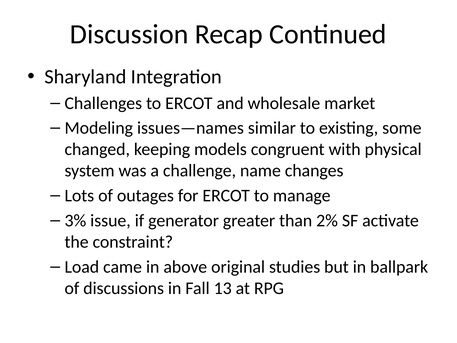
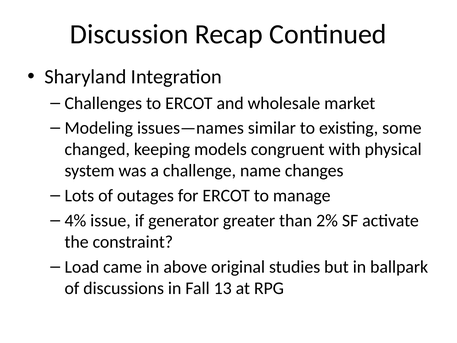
3%: 3% -> 4%
